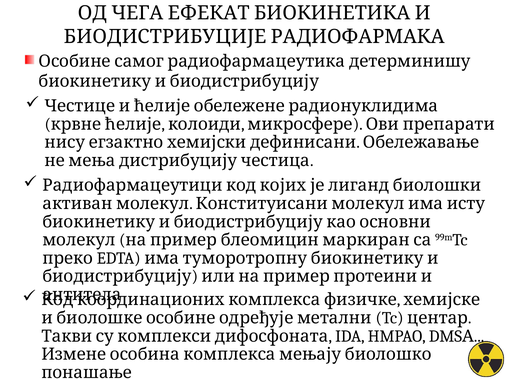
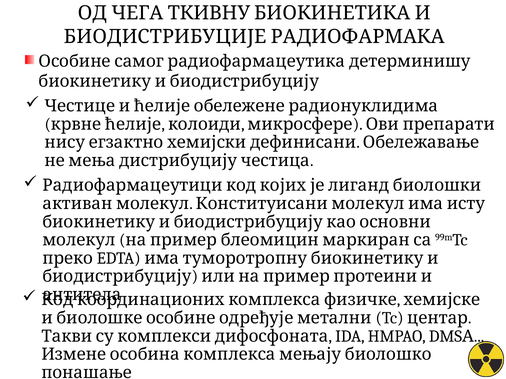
ЕФЕКАТ: ЕФЕКАТ -> ТКИВНУ
